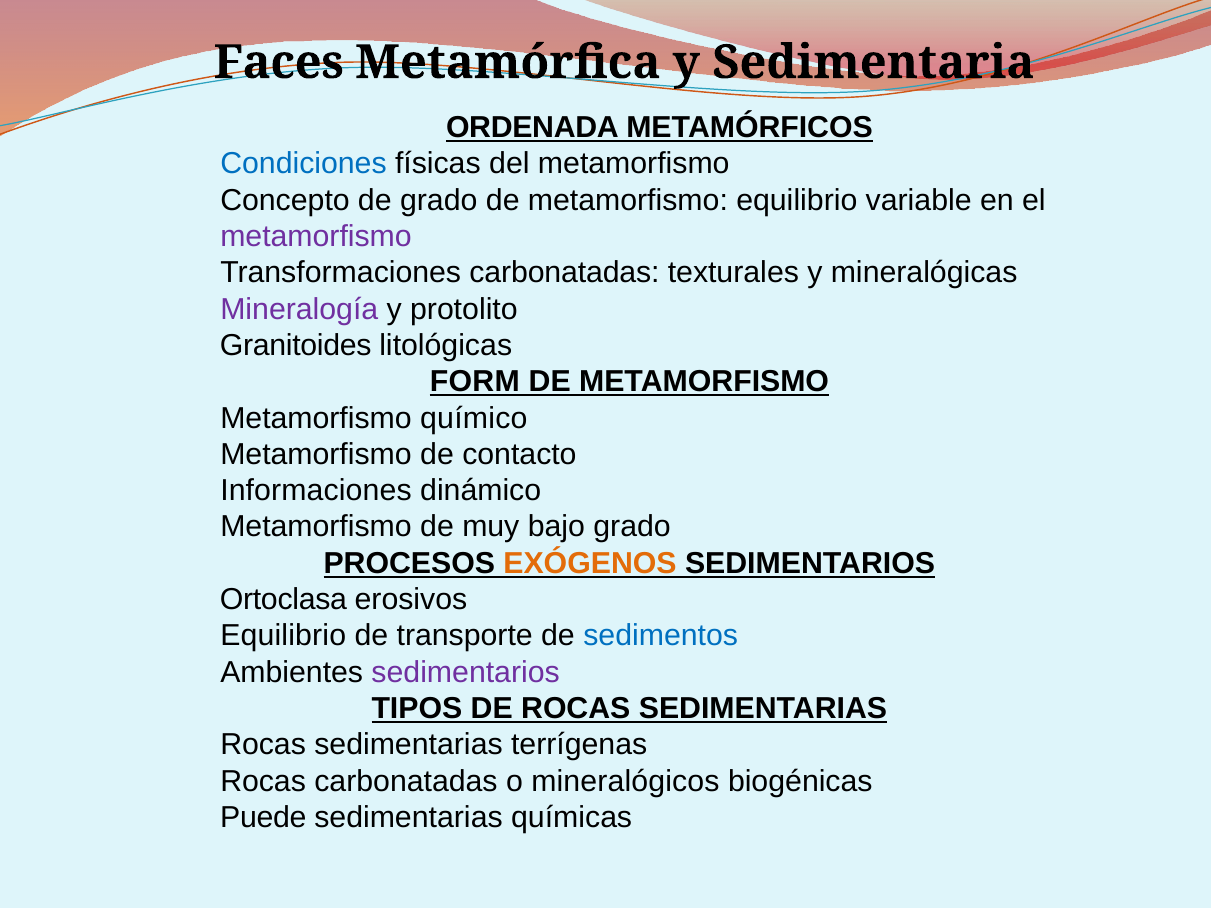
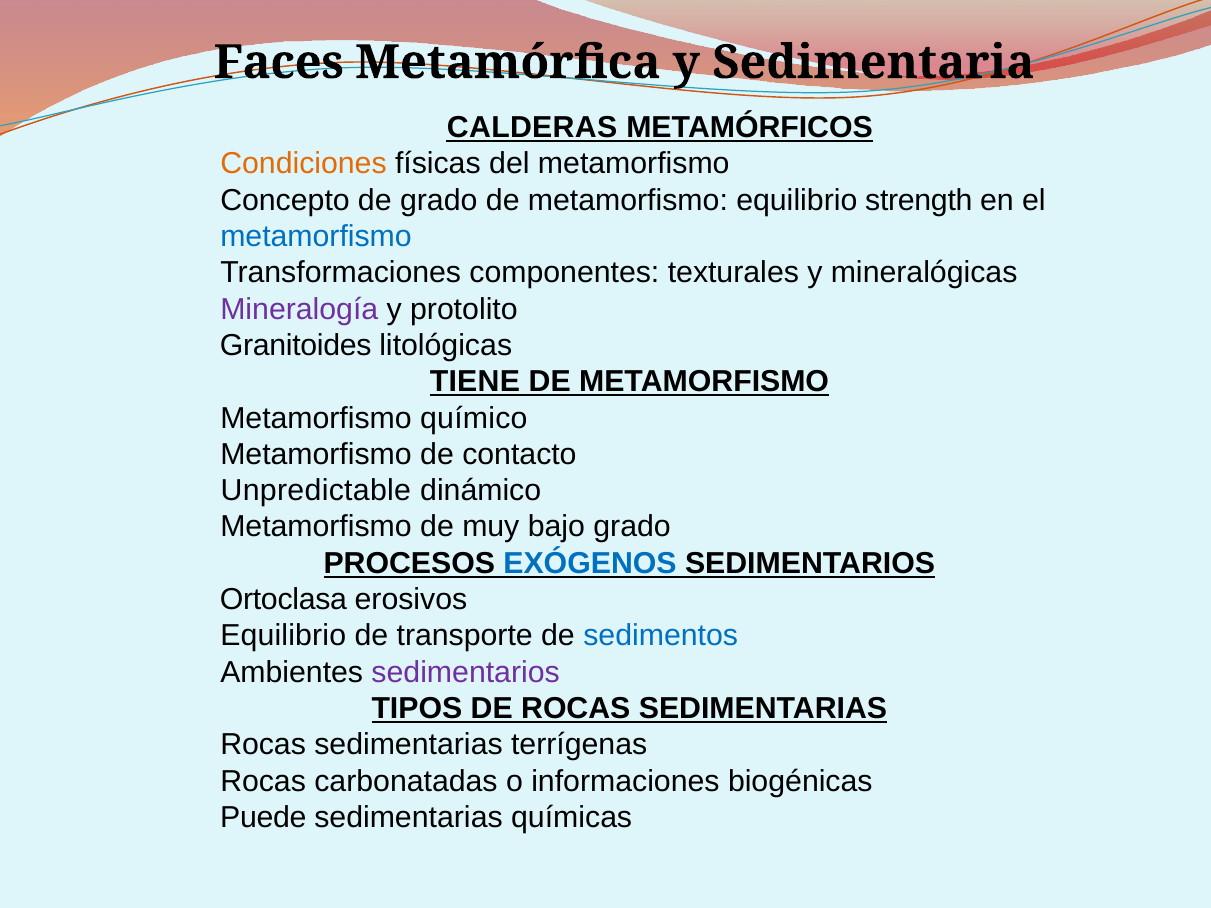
ORDENADA: ORDENADA -> CALDERAS
Condiciones colour: blue -> orange
variable: variable -> strength
metamorfismo at (316, 236) colour: purple -> blue
Transformaciones carbonatadas: carbonatadas -> componentes
FORM: FORM -> TIENE
Informaciones: Informaciones -> Unpredictable
EXÓGENOS colour: orange -> blue
mineralógicos: mineralógicos -> informaciones
